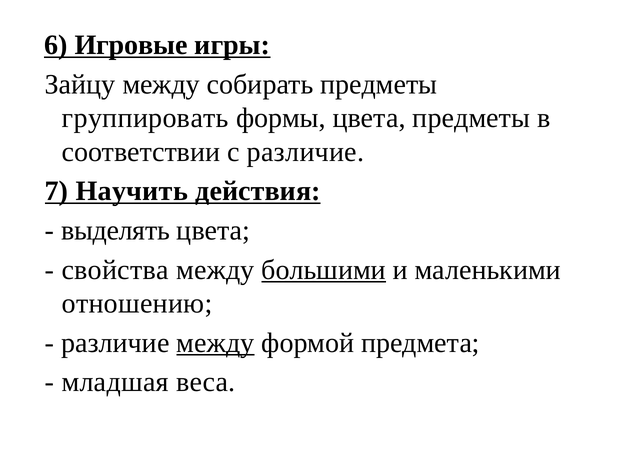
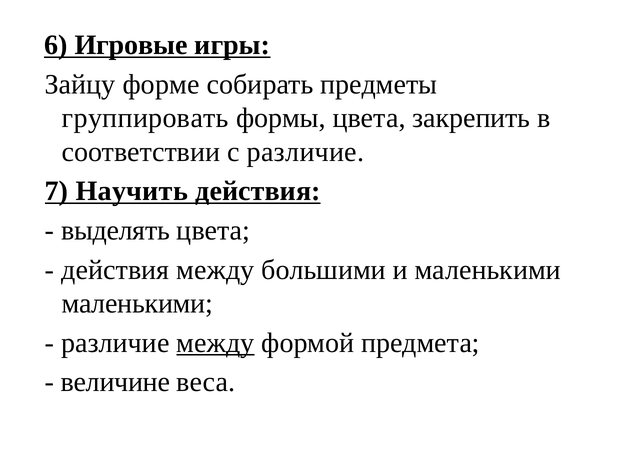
Зайцу между: между -> форме
цвета предметы: предметы -> закрепить
свойства at (115, 270): свойства -> действия
большими underline: present -> none
отношению at (137, 303): отношению -> маленькими
младшая: младшая -> величине
